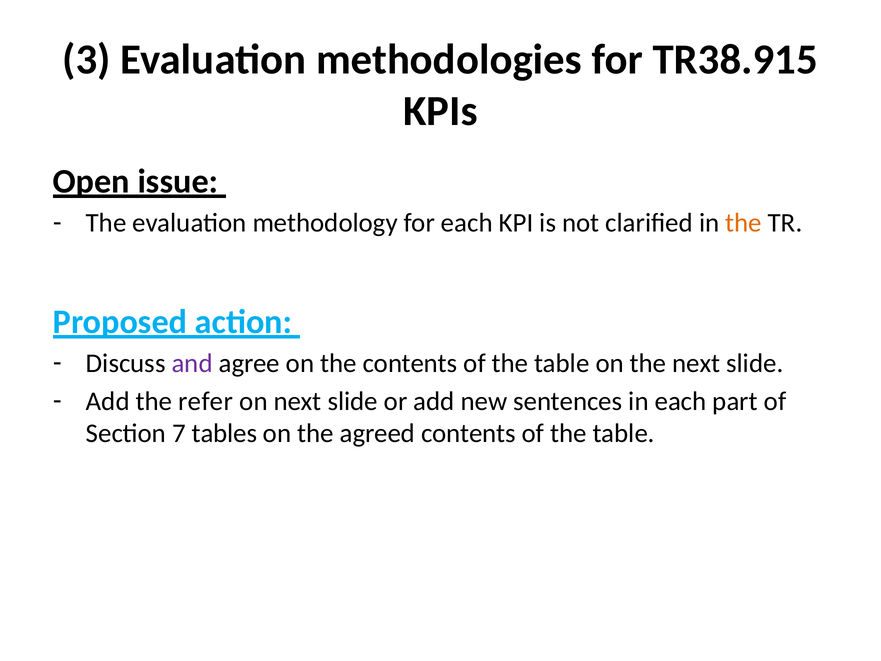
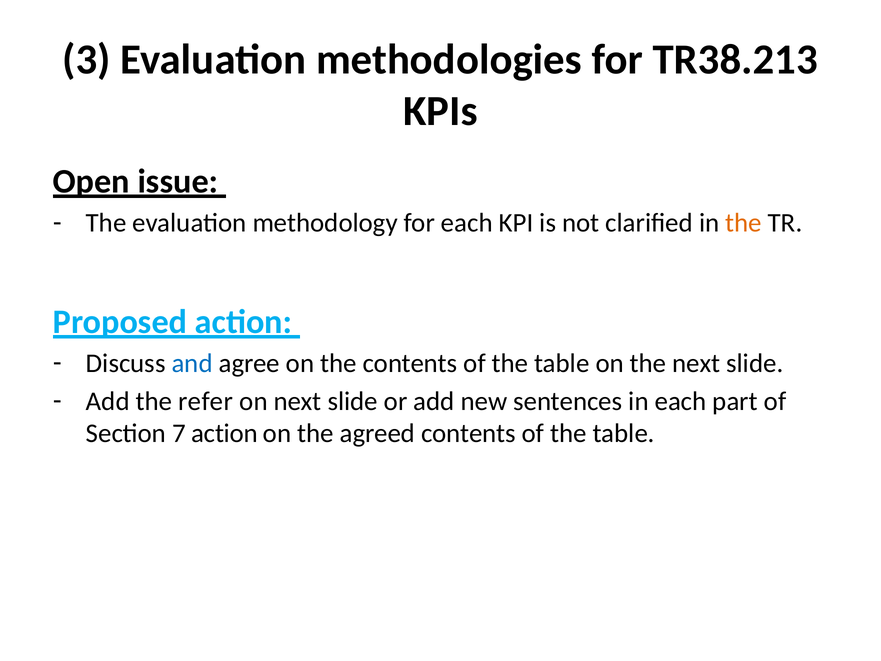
TR38.915: TR38.915 -> TR38.213
and colour: purple -> blue
7 tables: tables -> action
